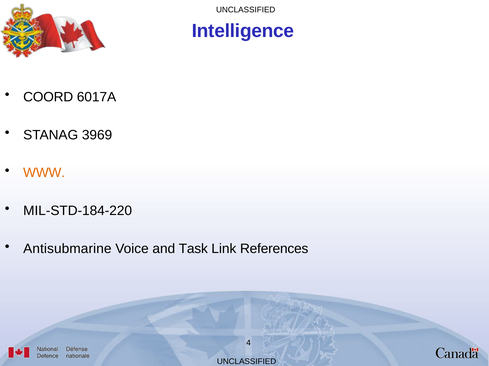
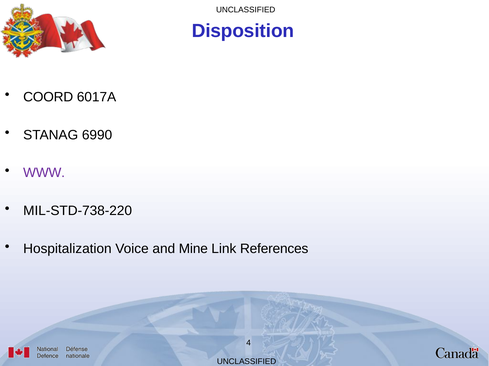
Intelligence: Intelligence -> Disposition
3969: 3969 -> 6990
WWW colour: orange -> purple
MIL-STD-184-220: MIL-STD-184-220 -> MIL-STD-738-220
Antisubmarine: Antisubmarine -> Hospitalization
Task: Task -> Mine
